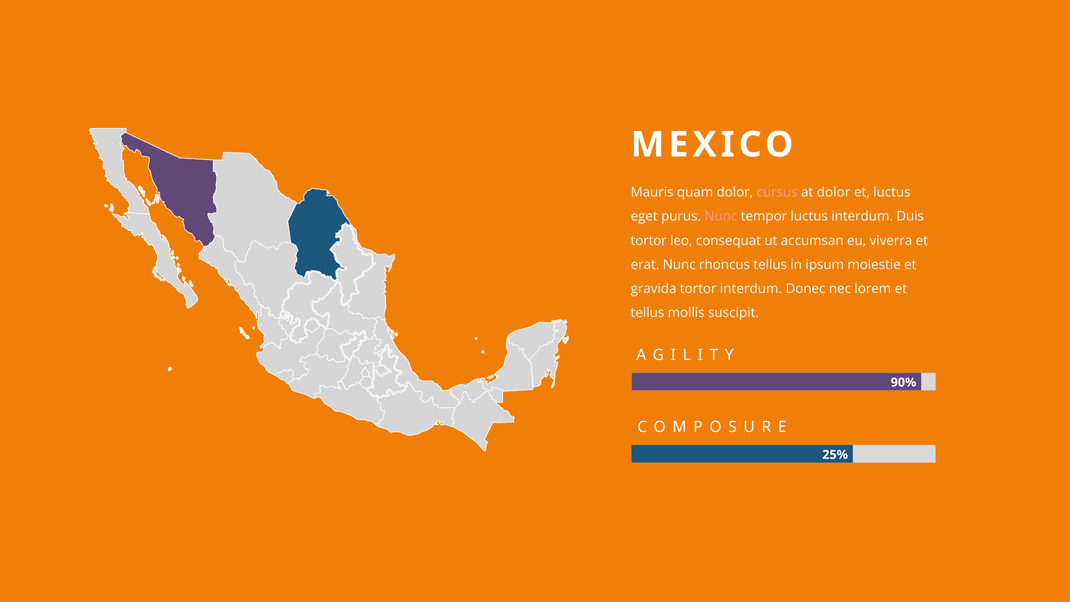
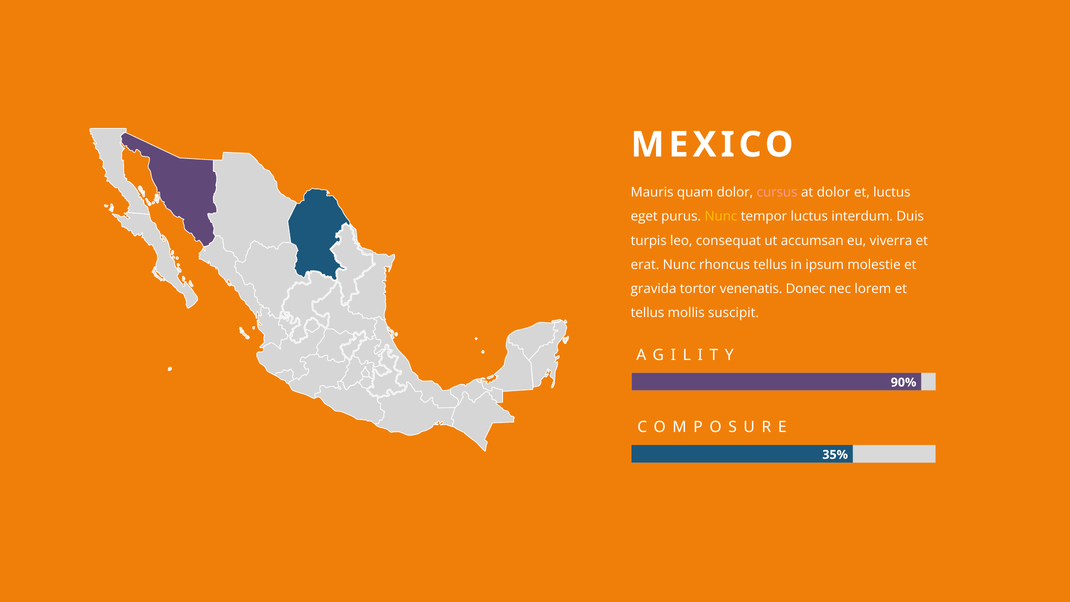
Nunc at (721, 216) colour: pink -> yellow
tortor at (649, 241): tortor -> turpis
tortor interdum: interdum -> venenatis
25%: 25% -> 35%
